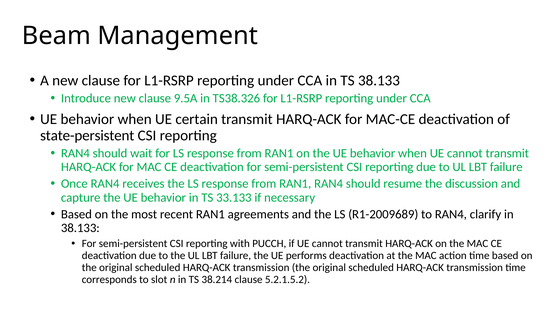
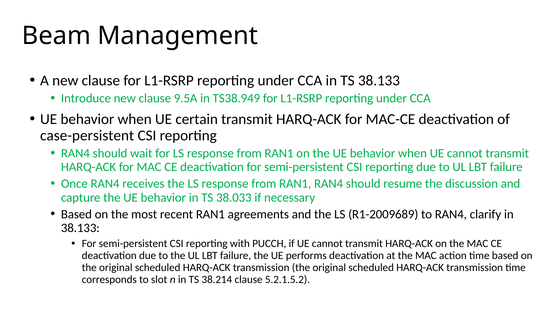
TS38.326: TS38.326 -> TS38.949
state-persistent: state-persistent -> case-persistent
33.133: 33.133 -> 38.033
